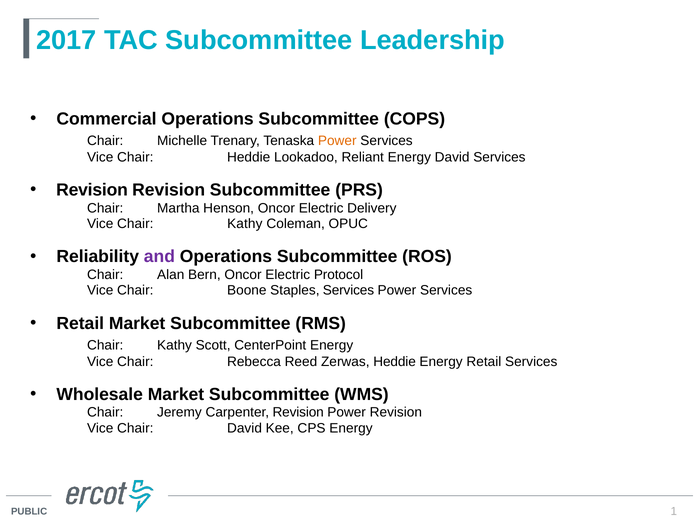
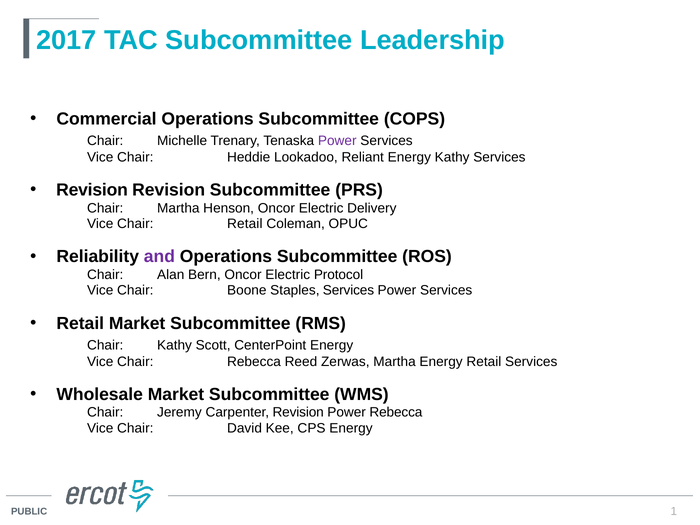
Power at (337, 141) colour: orange -> purple
Energy David: David -> Kathy
Vice Chair Kathy: Kathy -> Retail
Zerwas Heddie: Heddie -> Martha
Power Revision: Revision -> Rebecca
